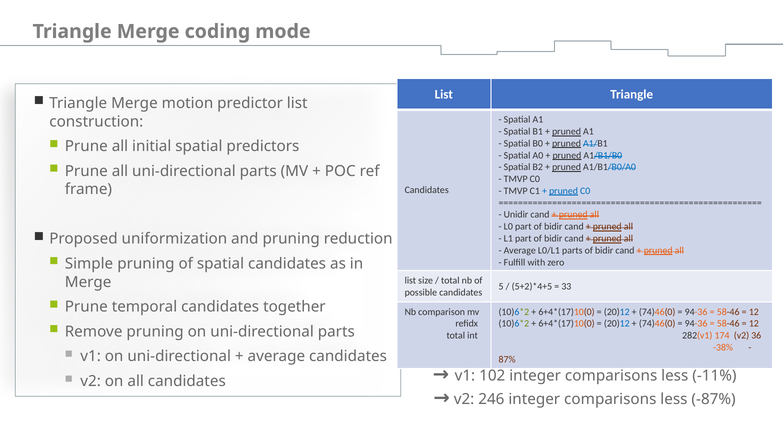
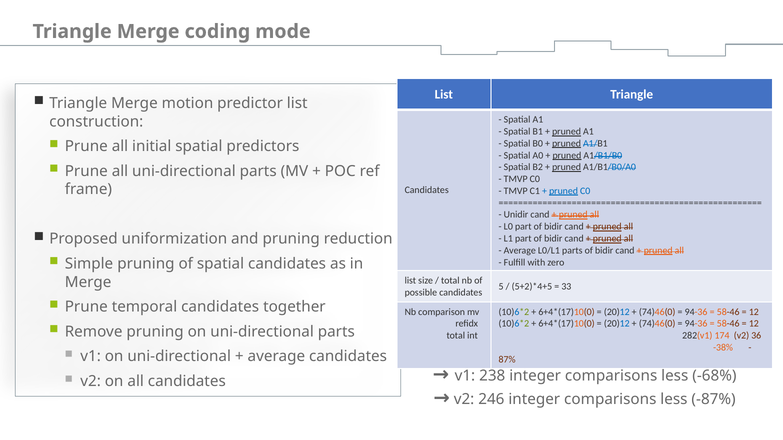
102: 102 -> 238
-11%: -11% -> -68%
